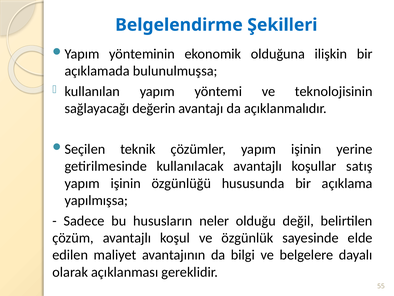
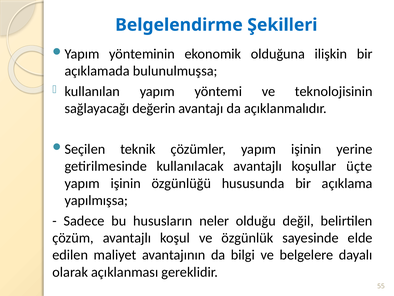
satış: satış -> üçte
